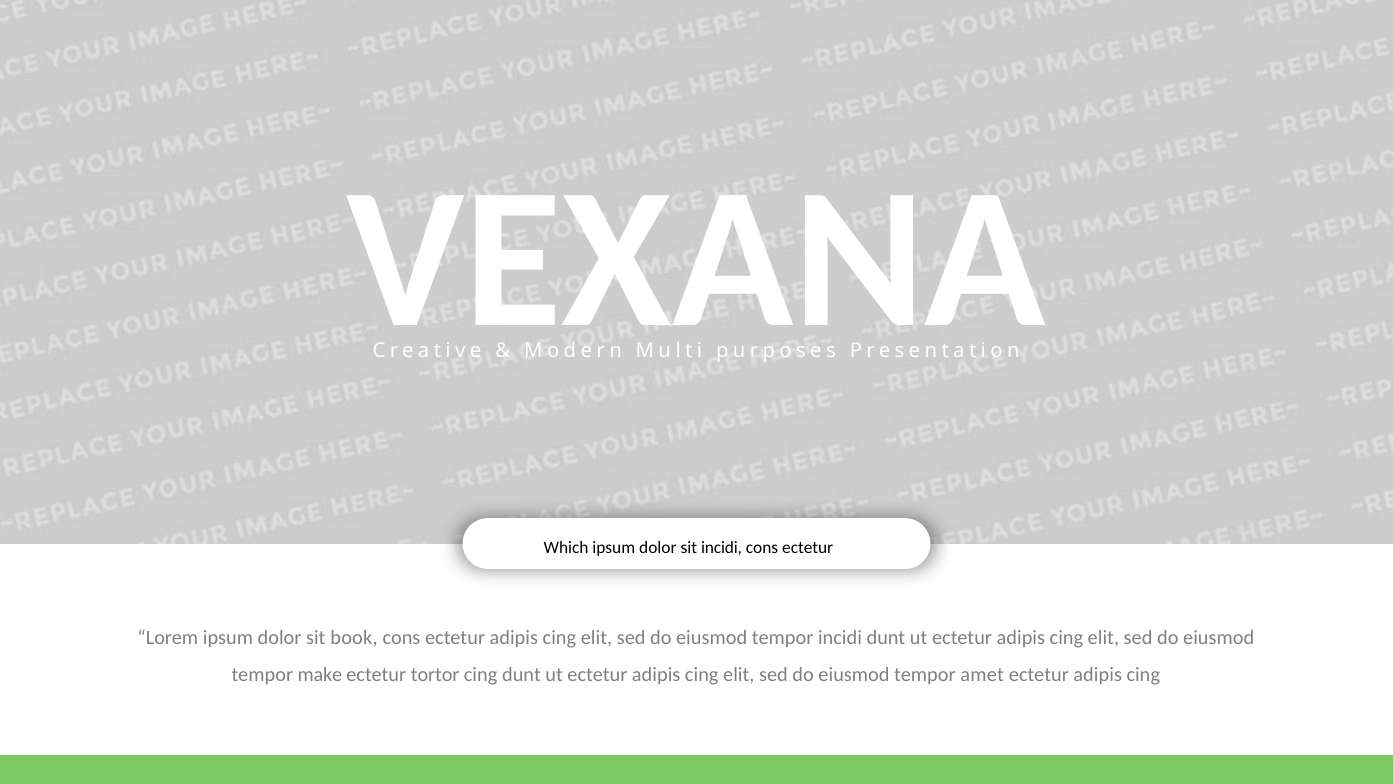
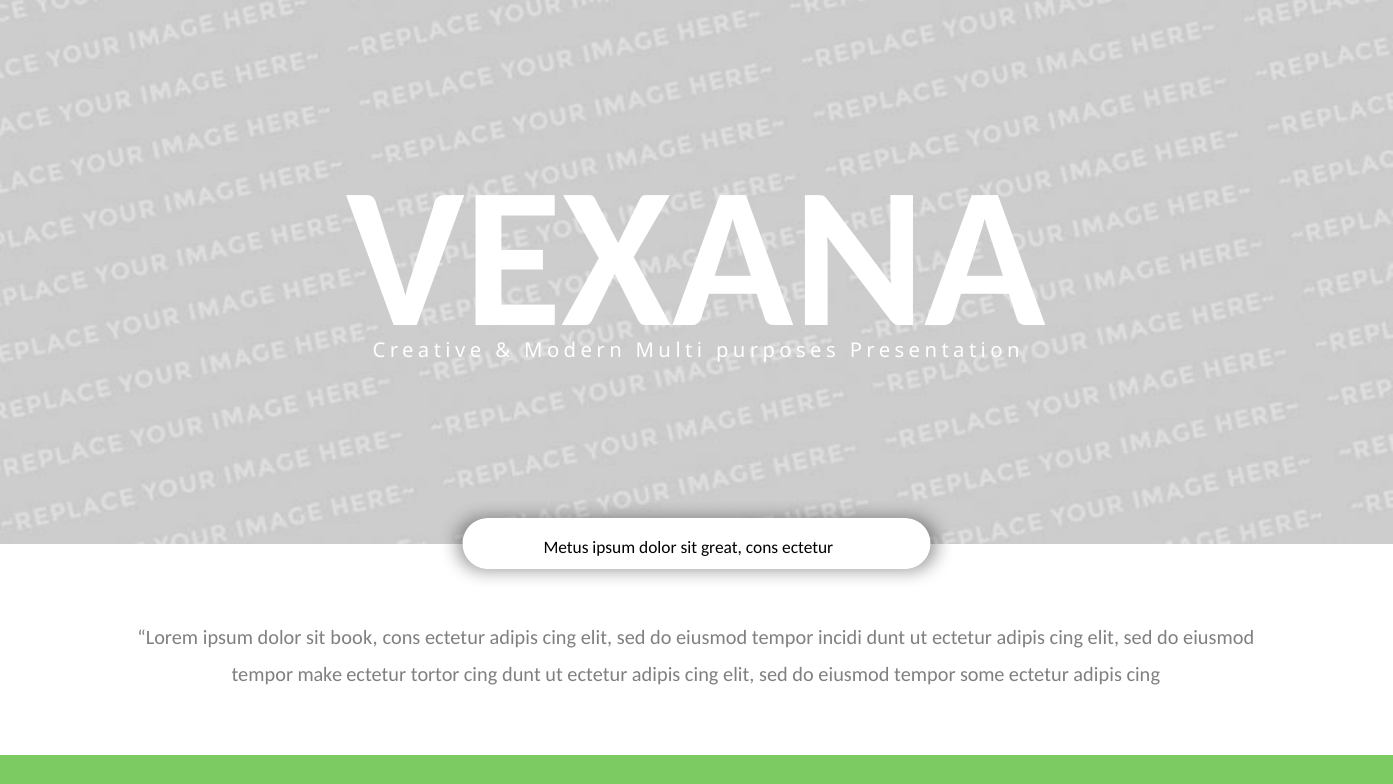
Which: Which -> Metus
sit incidi: incidi -> great
amet: amet -> some
